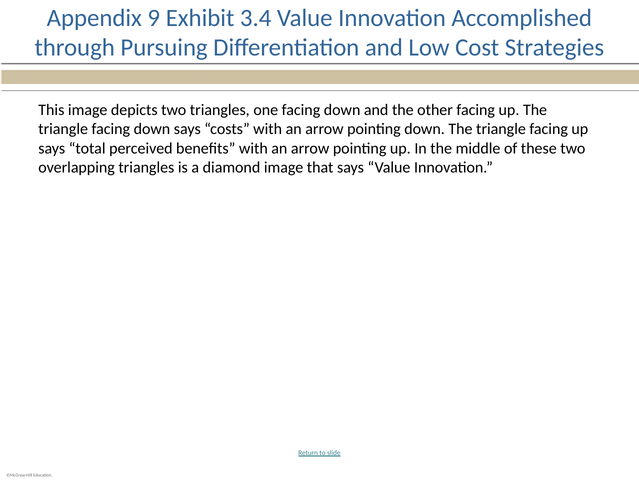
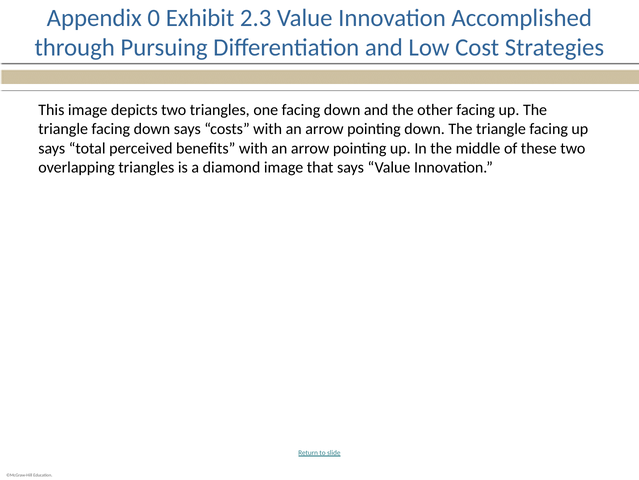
9: 9 -> 0
3.4: 3.4 -> 2.3
